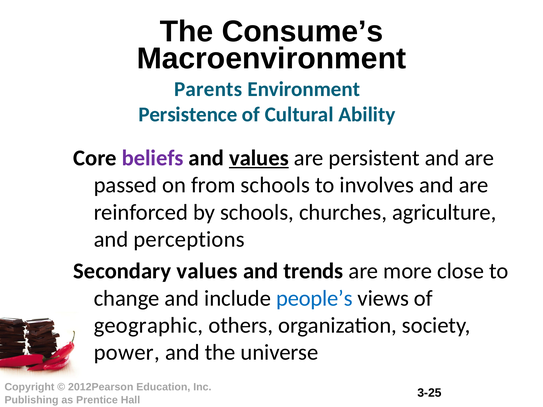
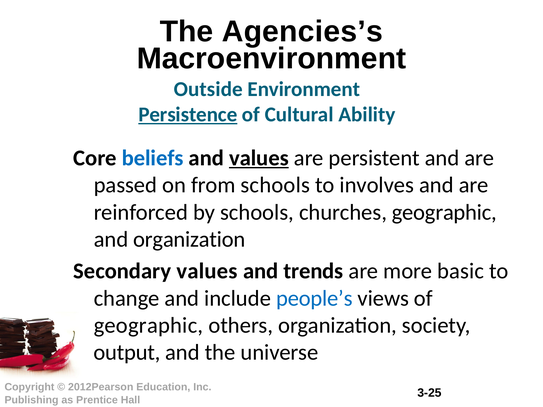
Consume’s: Consume’s -> Agencies’s
Parents: Parents -> Outside
Persistence underline: none -> present
beliefs colour: purple -> blue
churches agriculture: agriculture -> geographic
and perceptions: perceptions -> organization
close: close -> basic
power: power -> output
